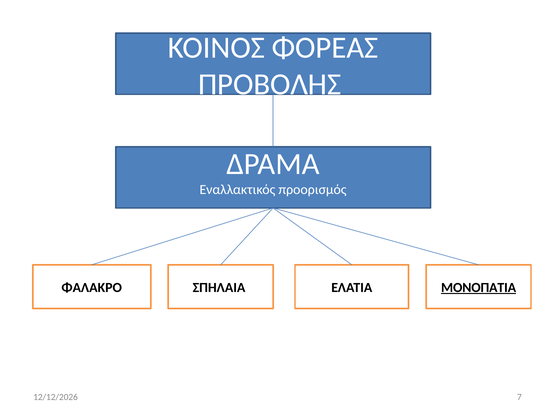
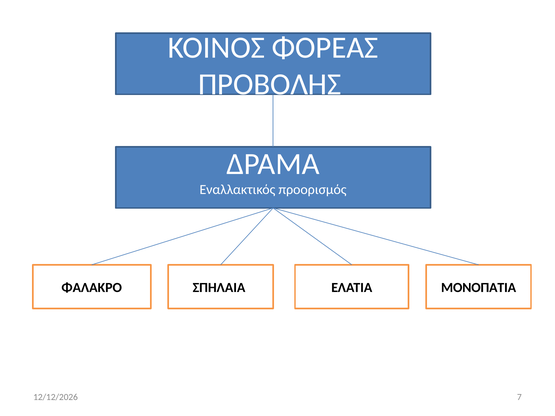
ΜΟΝΟΠΑΤΙΑ underline: present -> none
